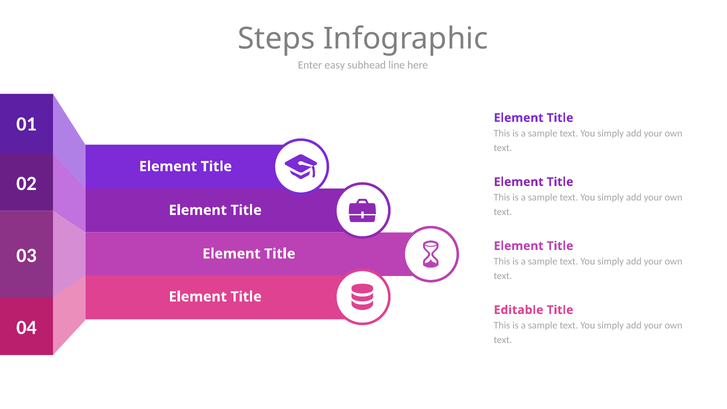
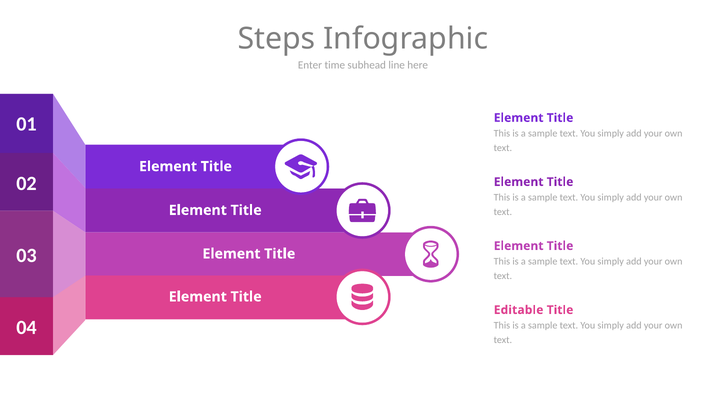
easy: easy -> time
